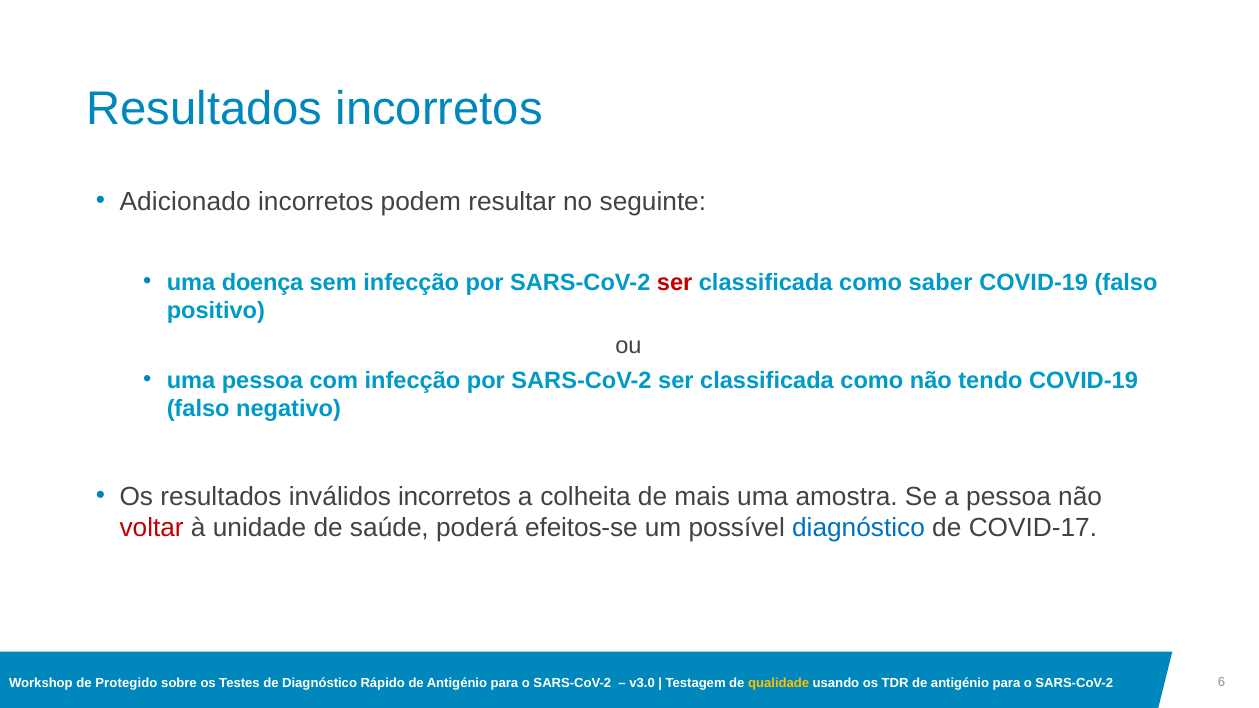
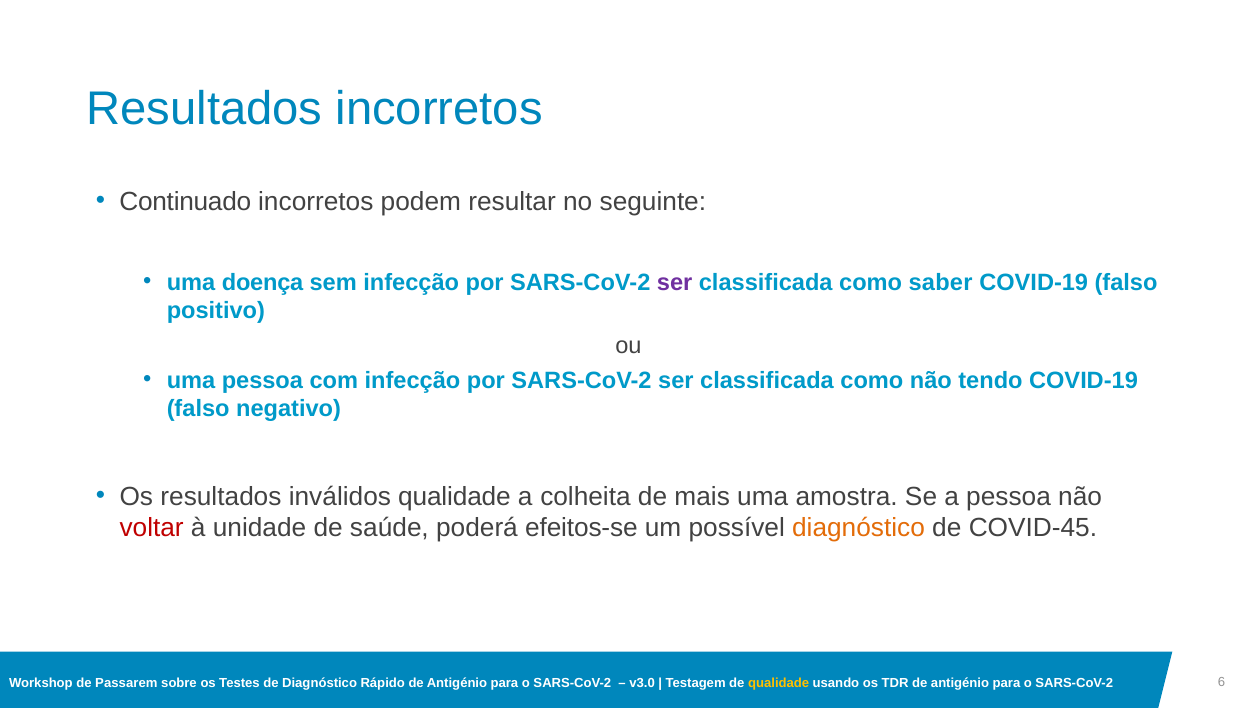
Adicionado: Adicionado -> Continuado
ser at (675, 282) colour: red -> purple
inválidos incorretos: incorretos -> qualidade
diagnóstico at (859, 528) colour: blue -> orange
COVID-17: COVID-17 -> COVID-45
Protegido: Protegido -> Passarem
